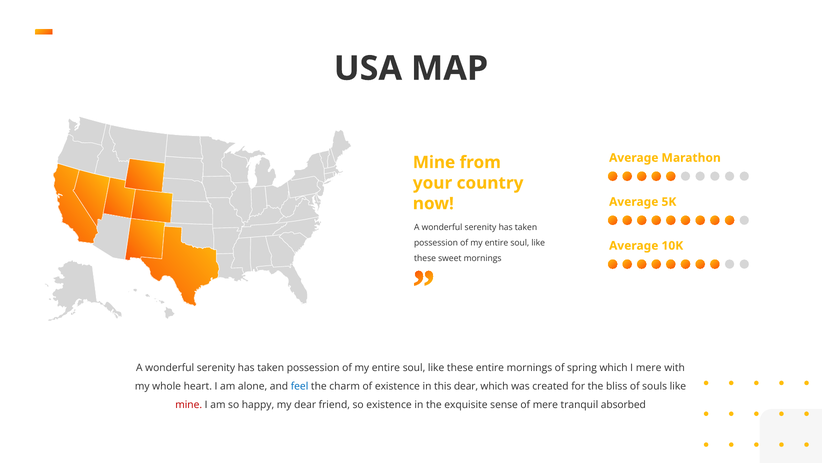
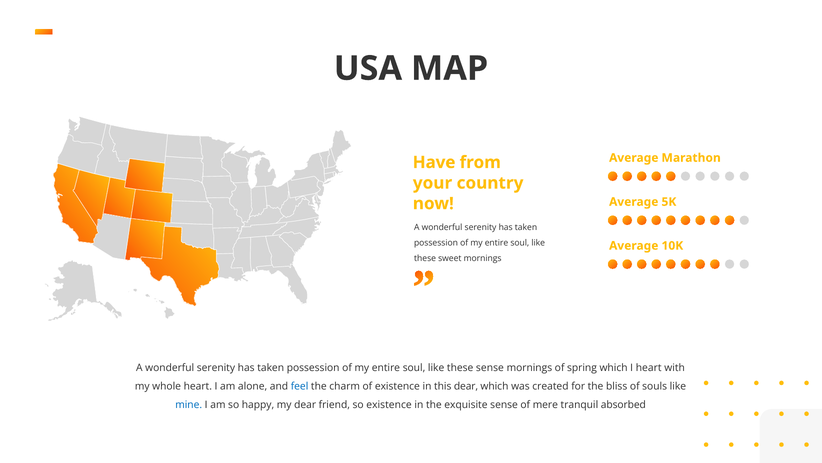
Mine at (434, 162): Mine -> Have
these entire: entire -> sense
I mere: mere -> heart
mine at (189, 404) colour: red -> blue
